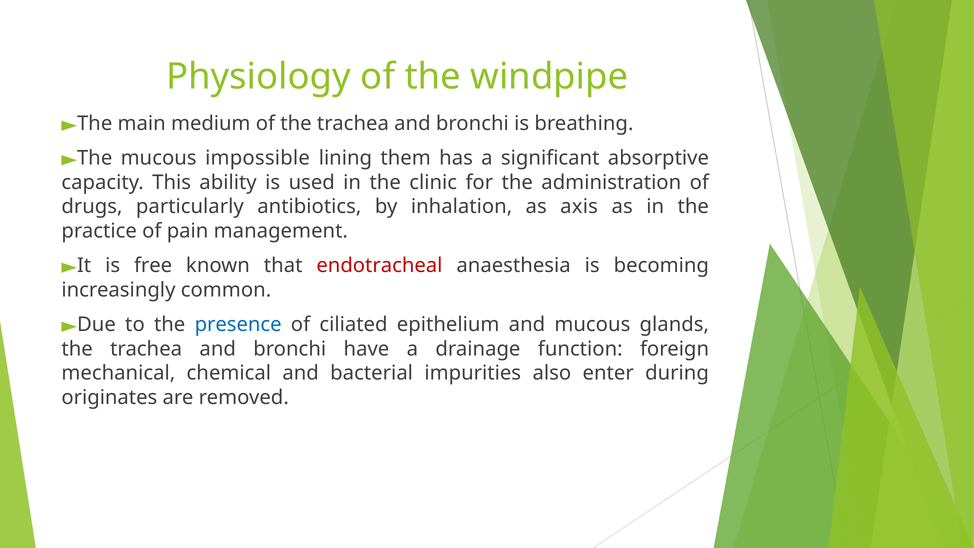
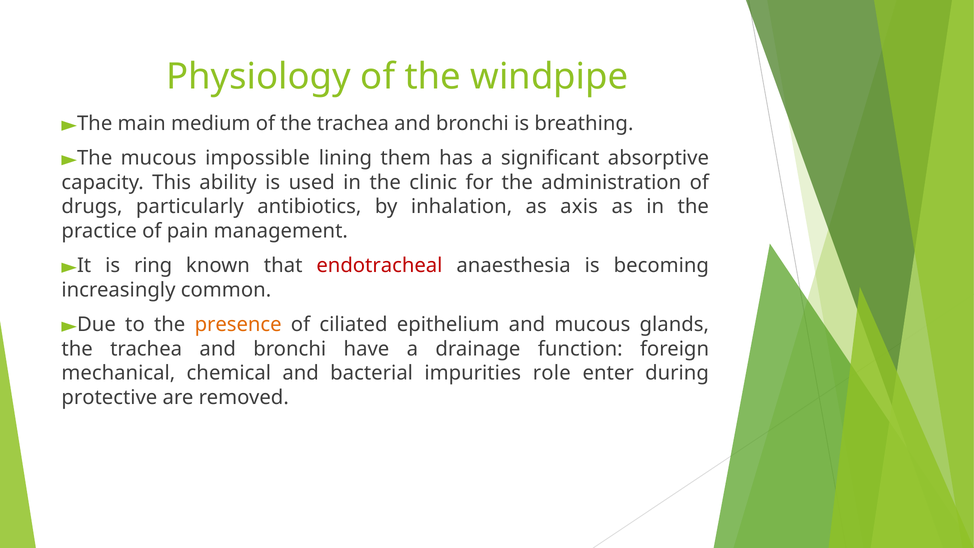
free: free -> ring
presence colour: blue -> orange
also: also -> role
originates: originates -> protective
